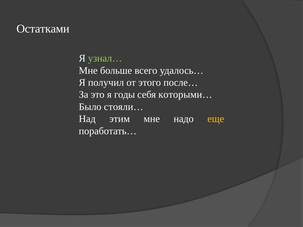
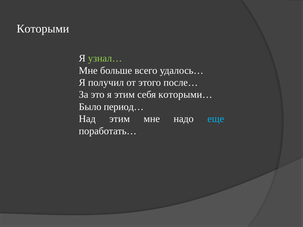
Остатками: Остатками -> Которыми
я годы: годы -> этим
стояли…: стояли… -> период…
еще colour: yellow -> light blue
